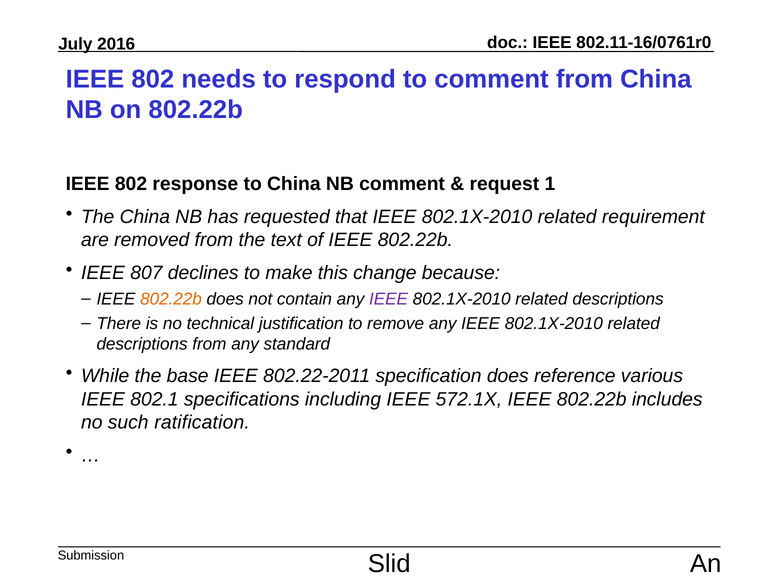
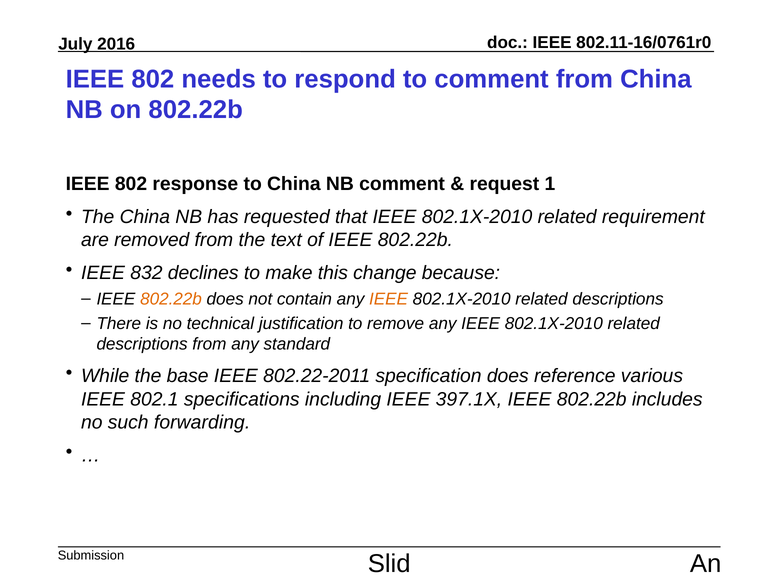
807: 807 -> 832
IEEE at (389, 299) colour: purple -> orange
572.1X: 572.1X -> 397.1X
ratification: ratification -> forwarding
